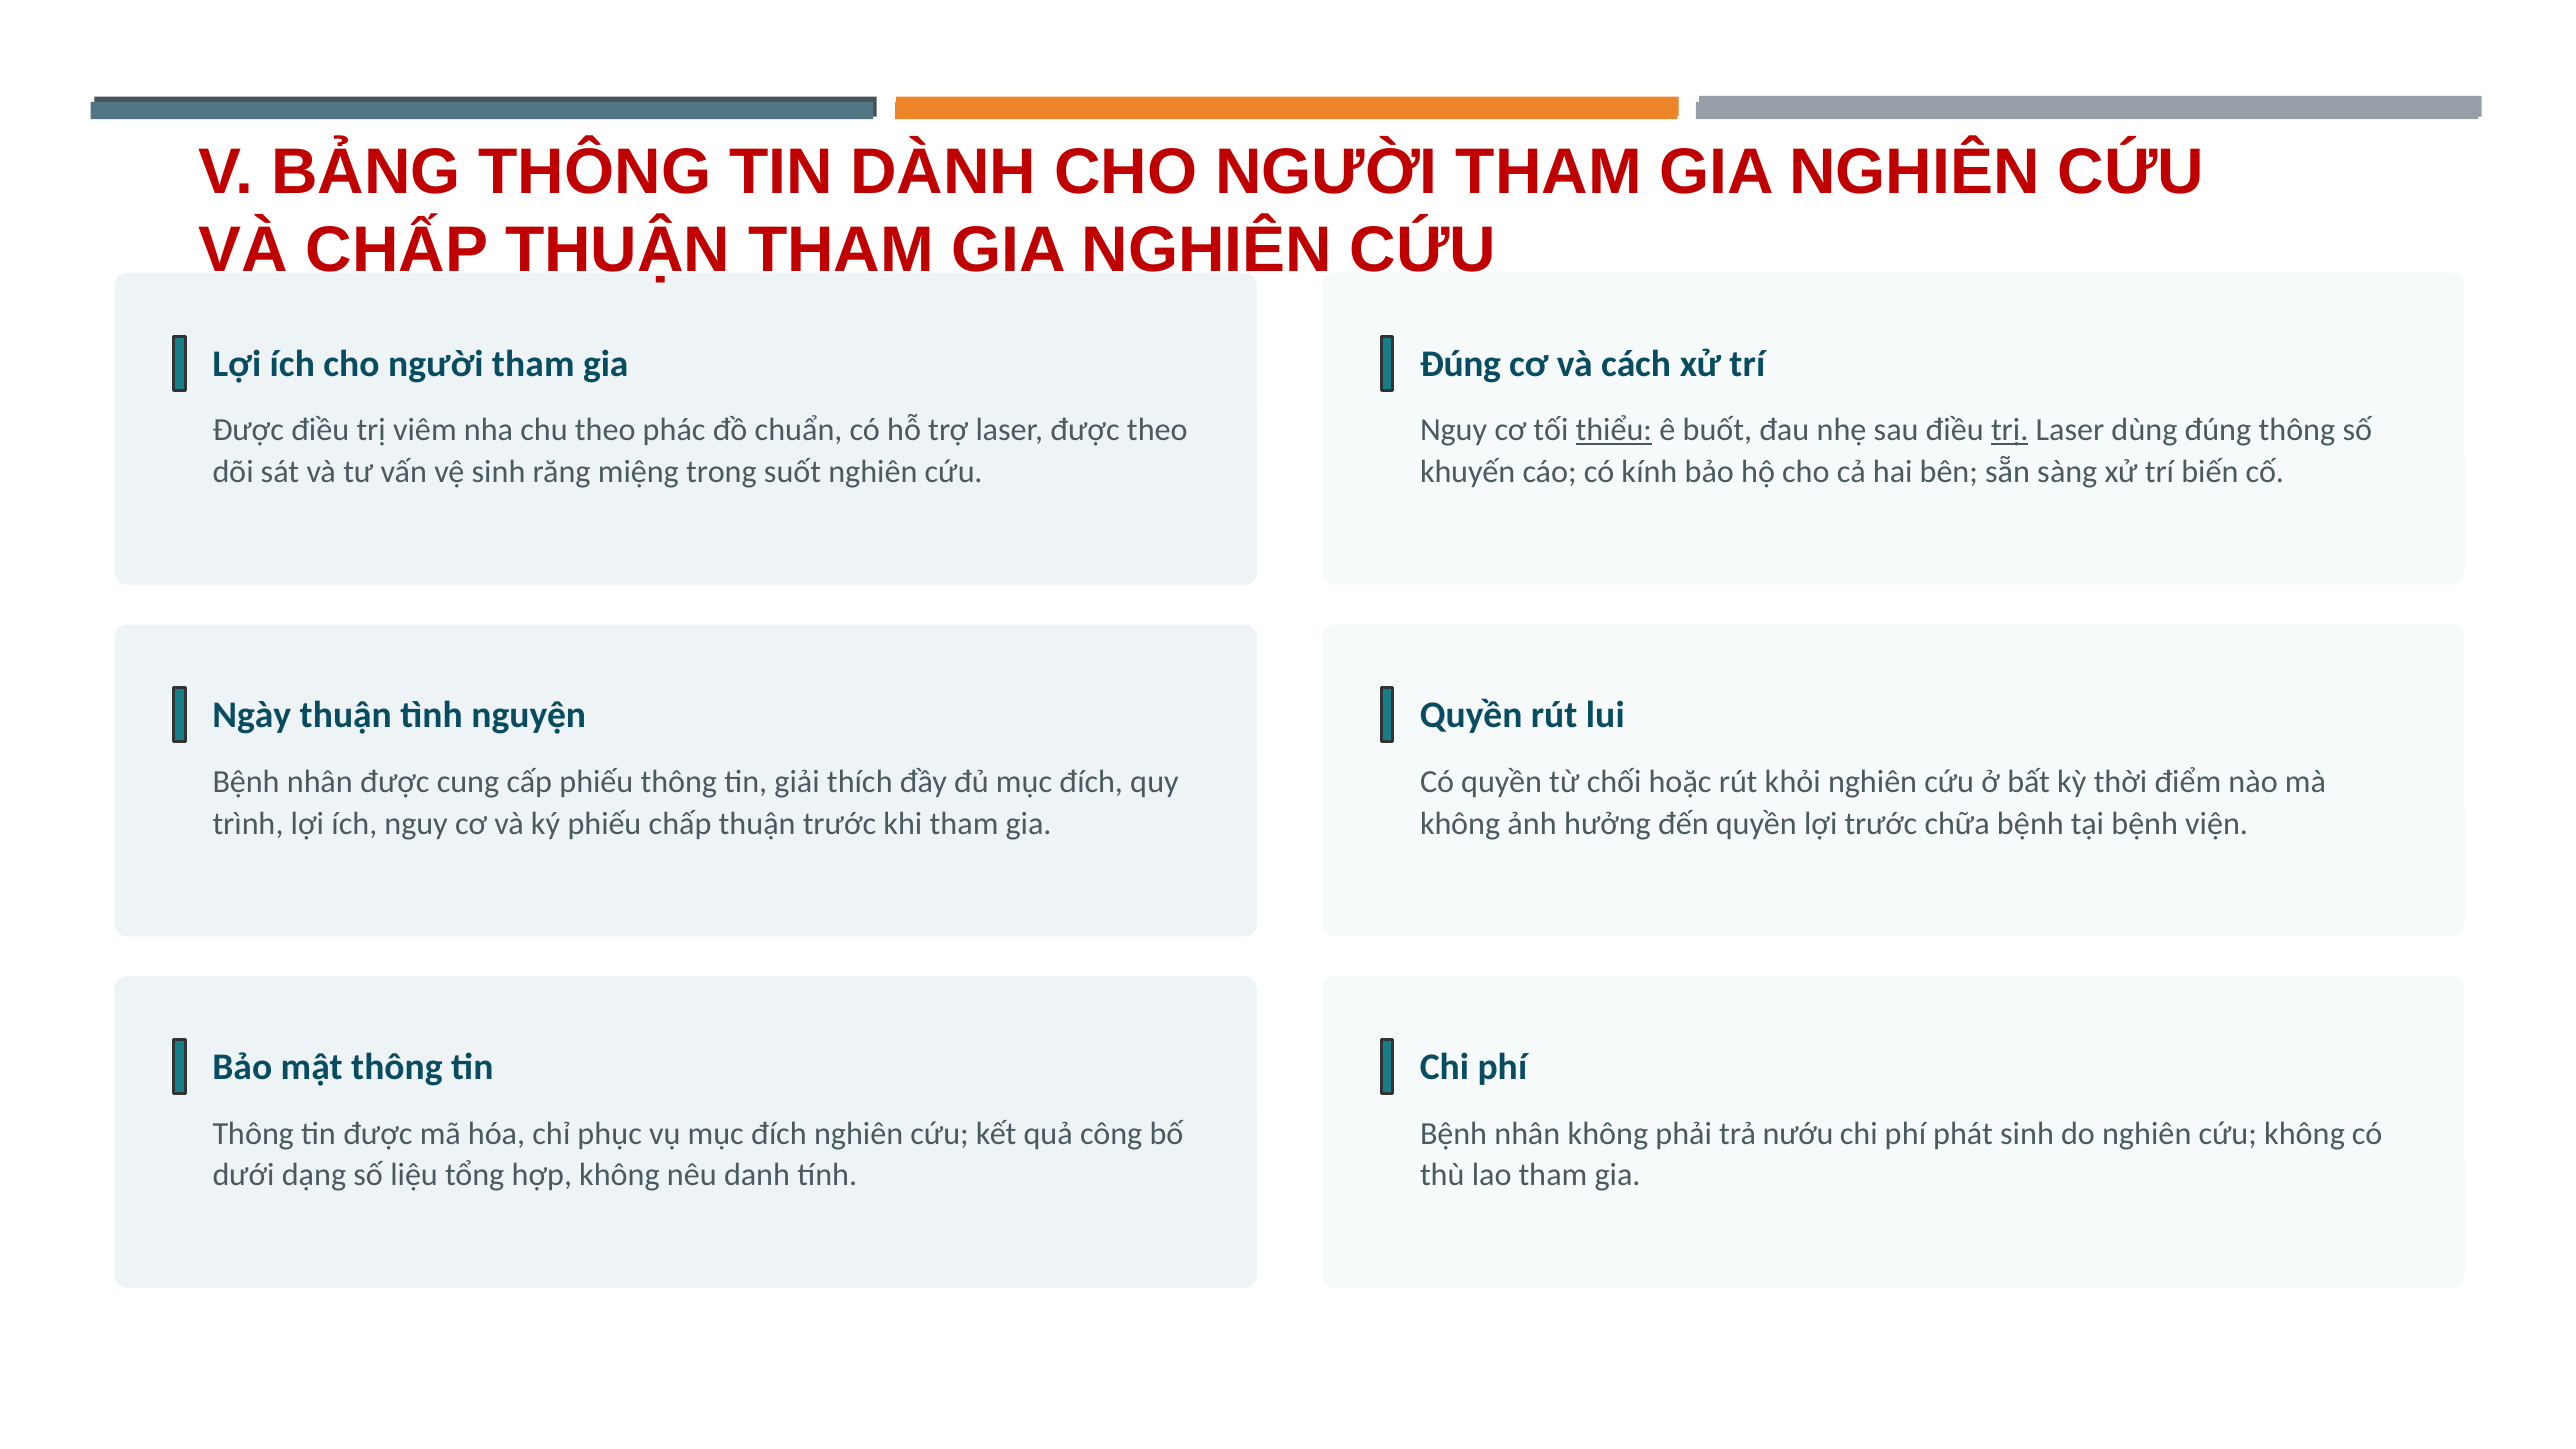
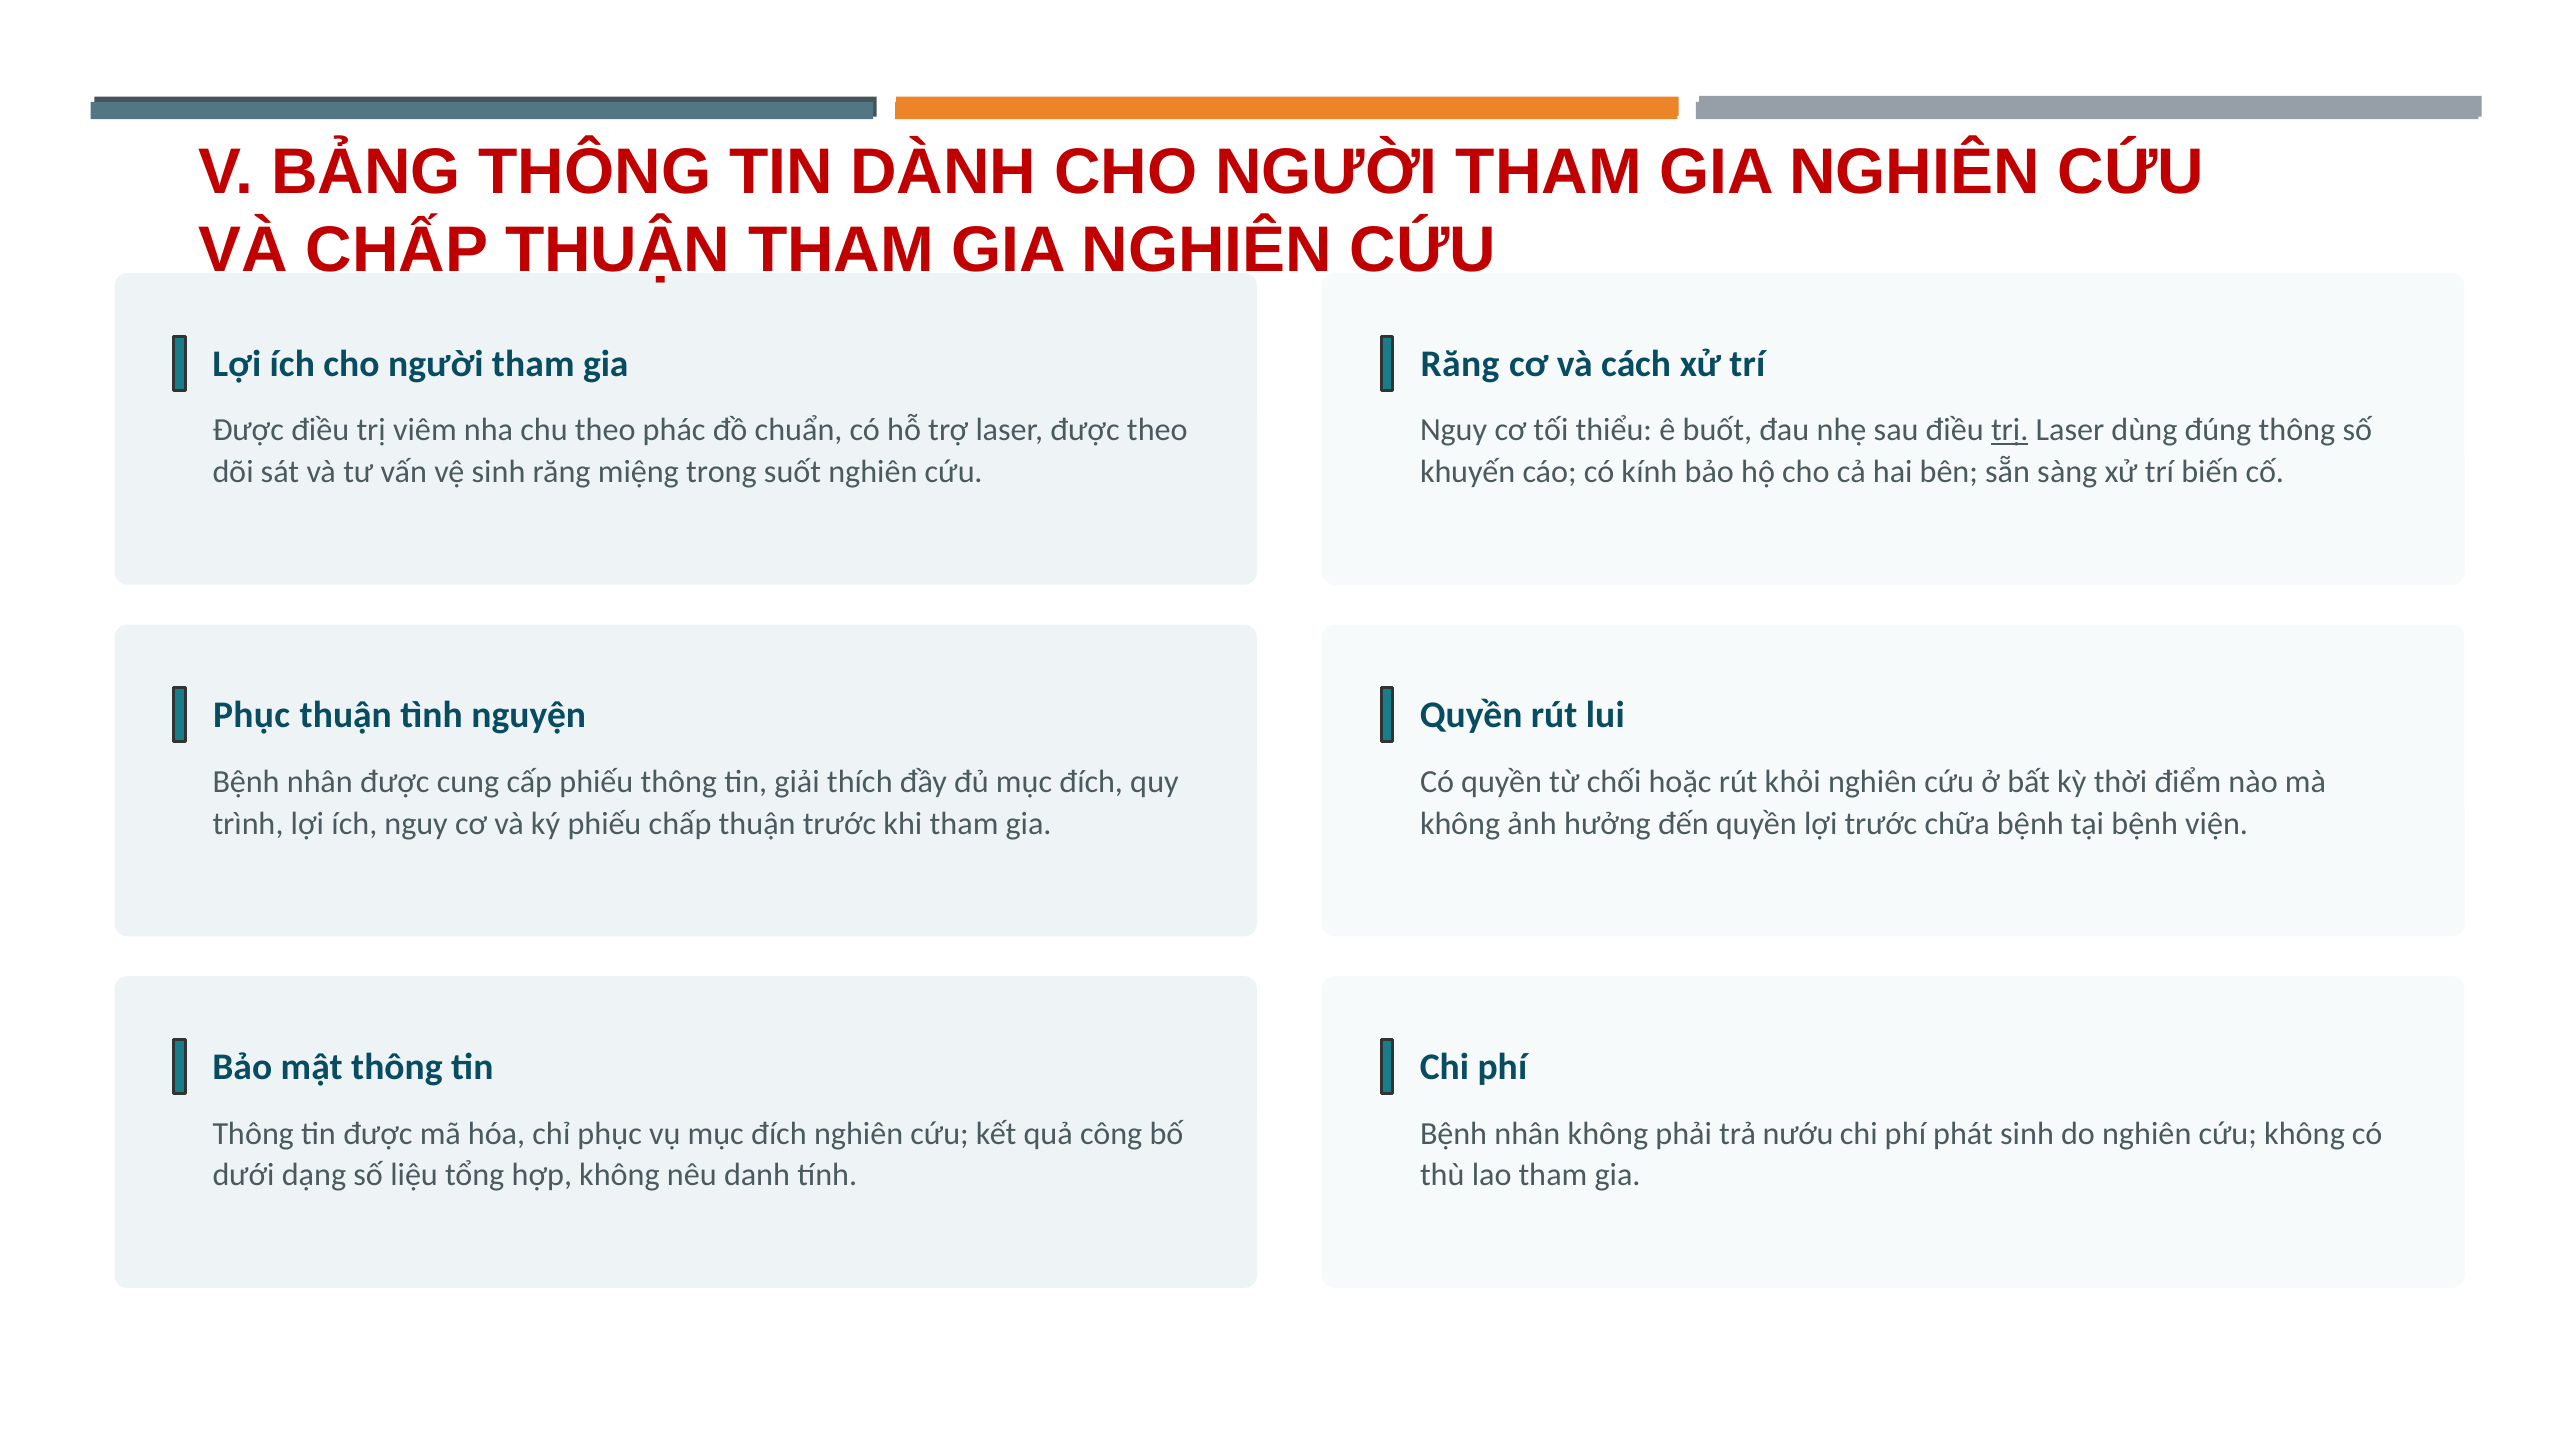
Đúng at (1460, 364): Đúng -> Răng
thiểu underline: present -> none
Ngày at (252, 716): Ngày -> Phục
